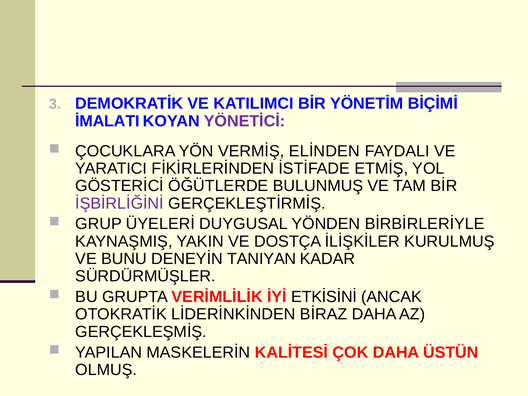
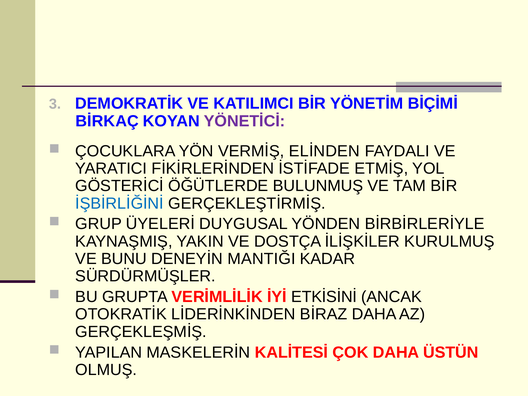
İMALATI: İMALATI -> BİRKAÇ
İŞBİRLİĞİNİ colour: purple -> blue
TANIYAN: TANIYAN -> MANTIĞI
